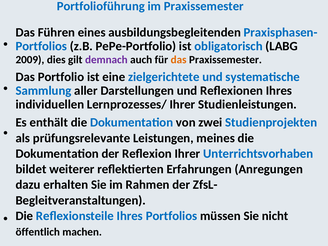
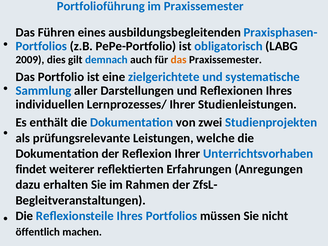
demnach colour: purple -> blue
meines: meines -> welche
bildet: bildet -> findet
